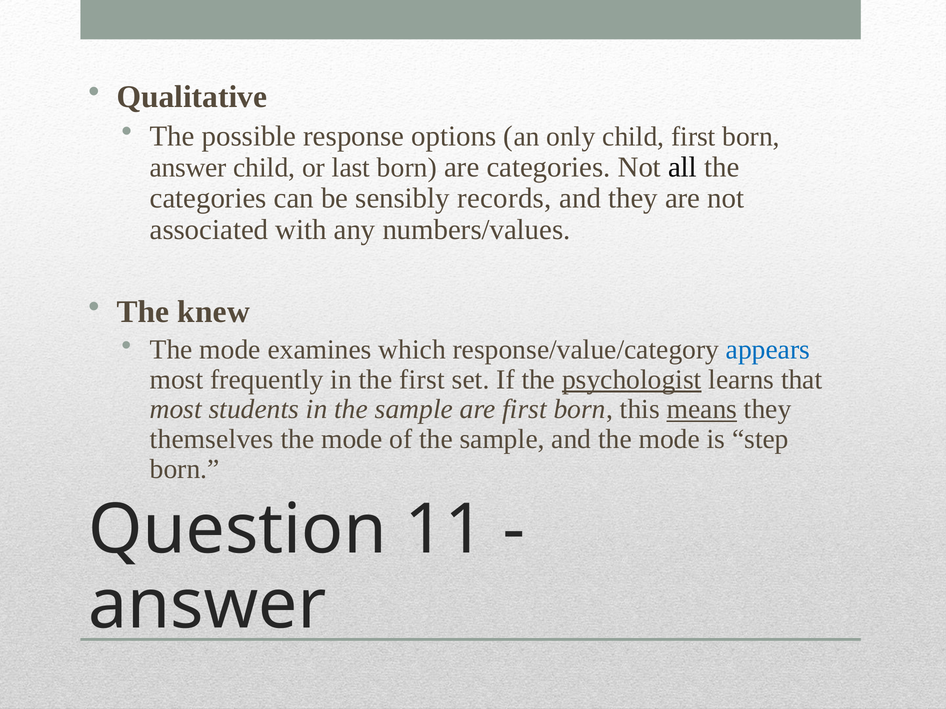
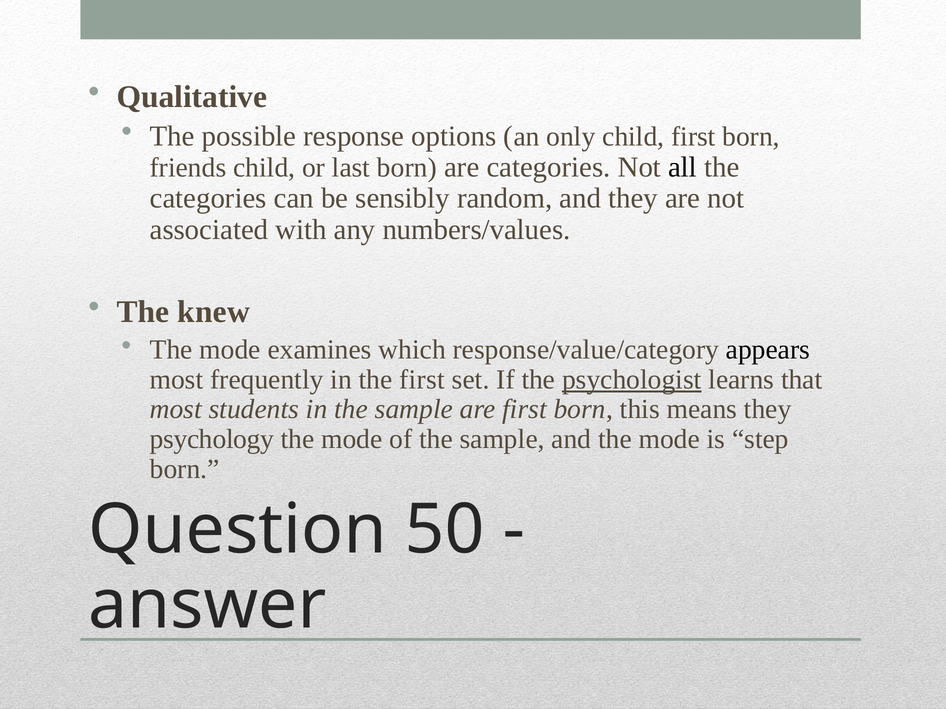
answer at (188, 168): answer -> friends
records: records -> random
appears colour: blue -> black
means underline: present -> none
themselves: themselves -> psychology
11: 11 -> 50
